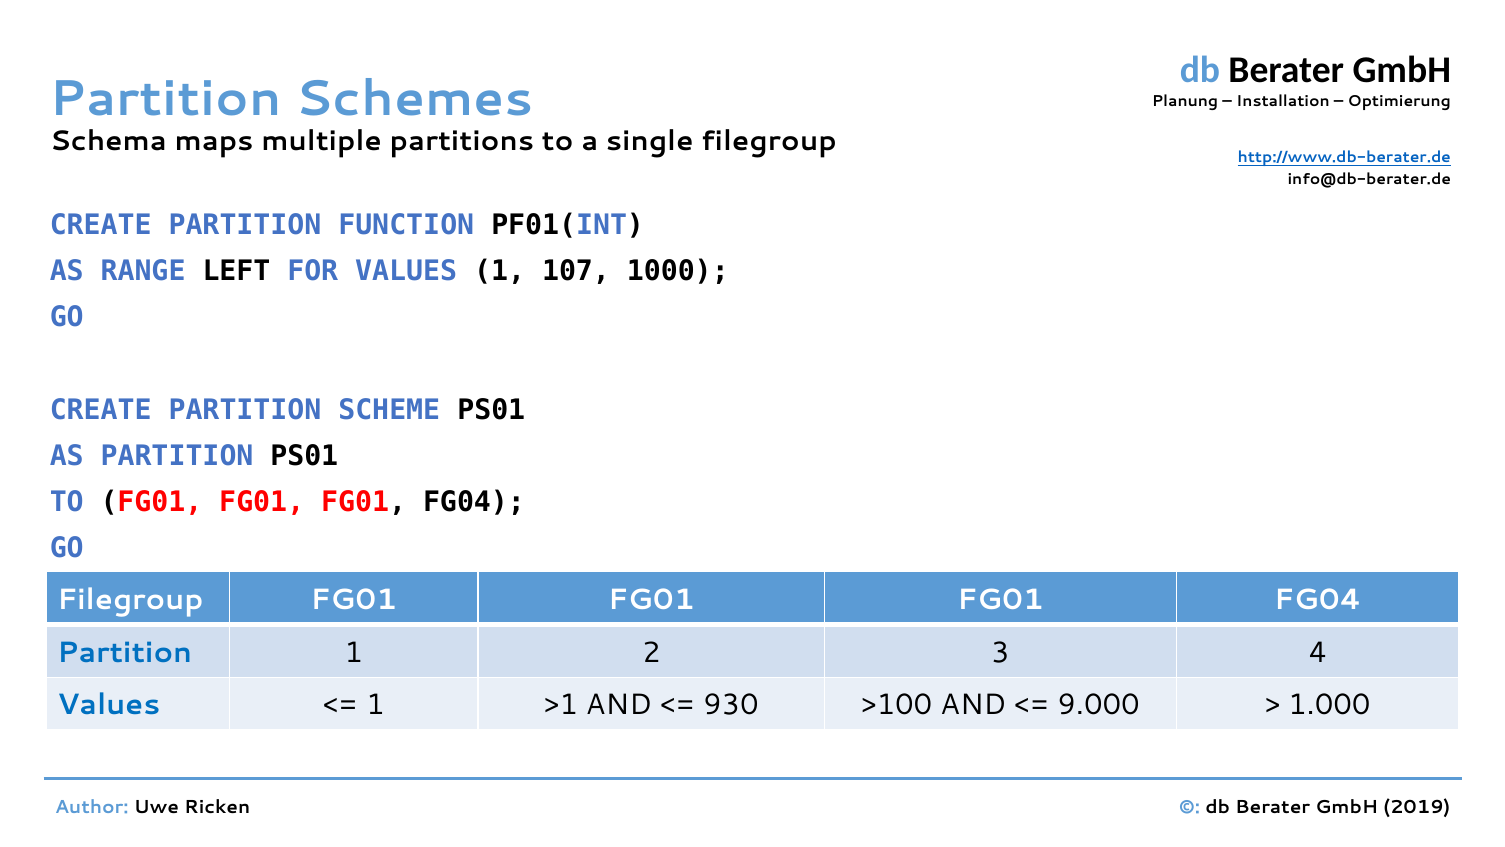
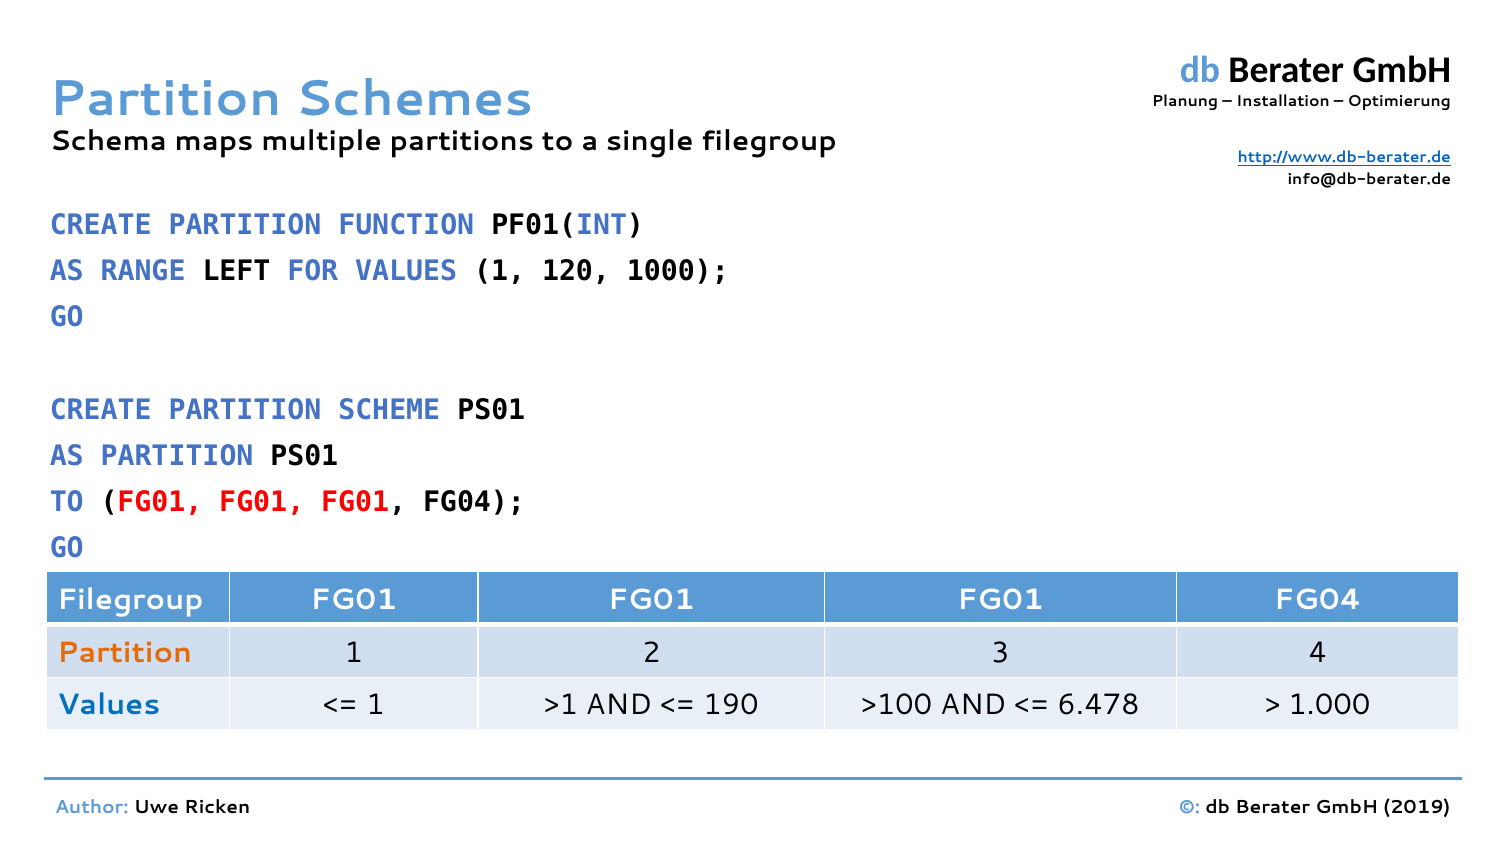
107: 107 -> 120
Partition at (125, 652) colour: blue -> orange
930: 930 -> 190
9.000: 9.000 -> 6.478
